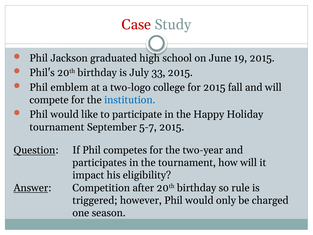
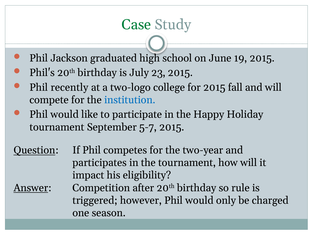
Case colour: red -> green
33: 33 -> 23
emblem: emblem -> recently
